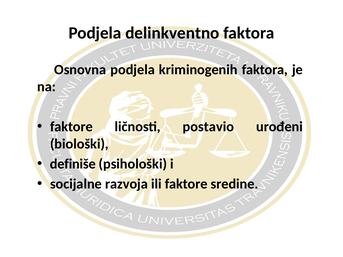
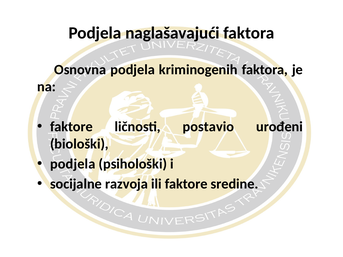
delinkventno: delinkventno -> naglašavajući
definiše at (73, 164): definiše -> podjela
